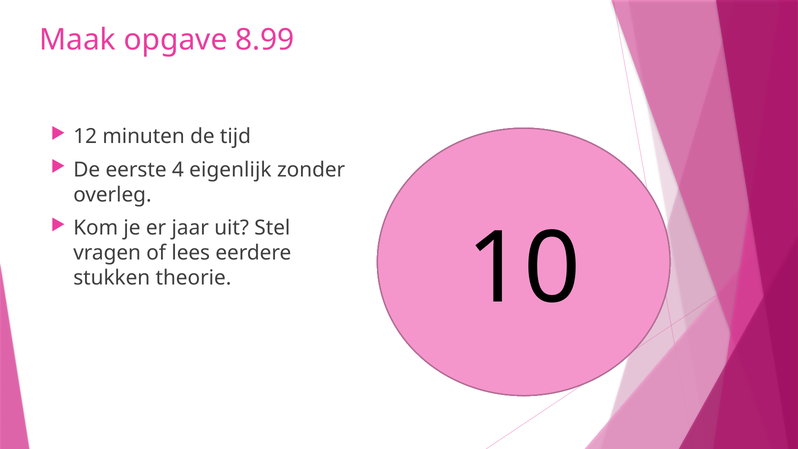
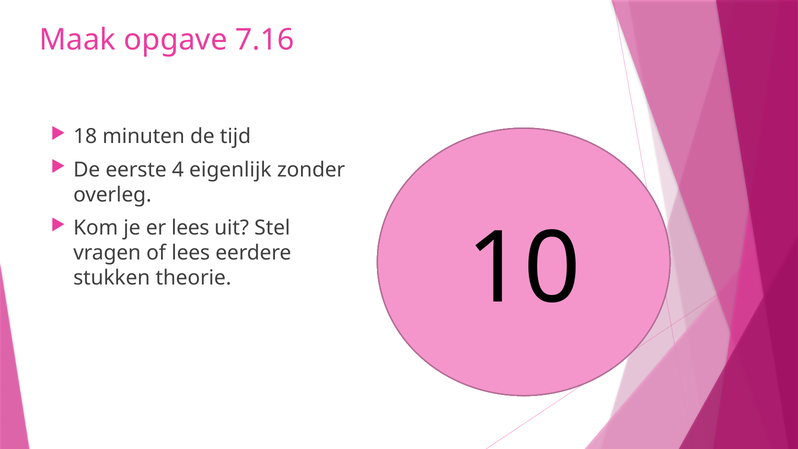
8.99: 8.99 -> 7.16
12: 12 -> 18
er jaar: jaar -> lees
